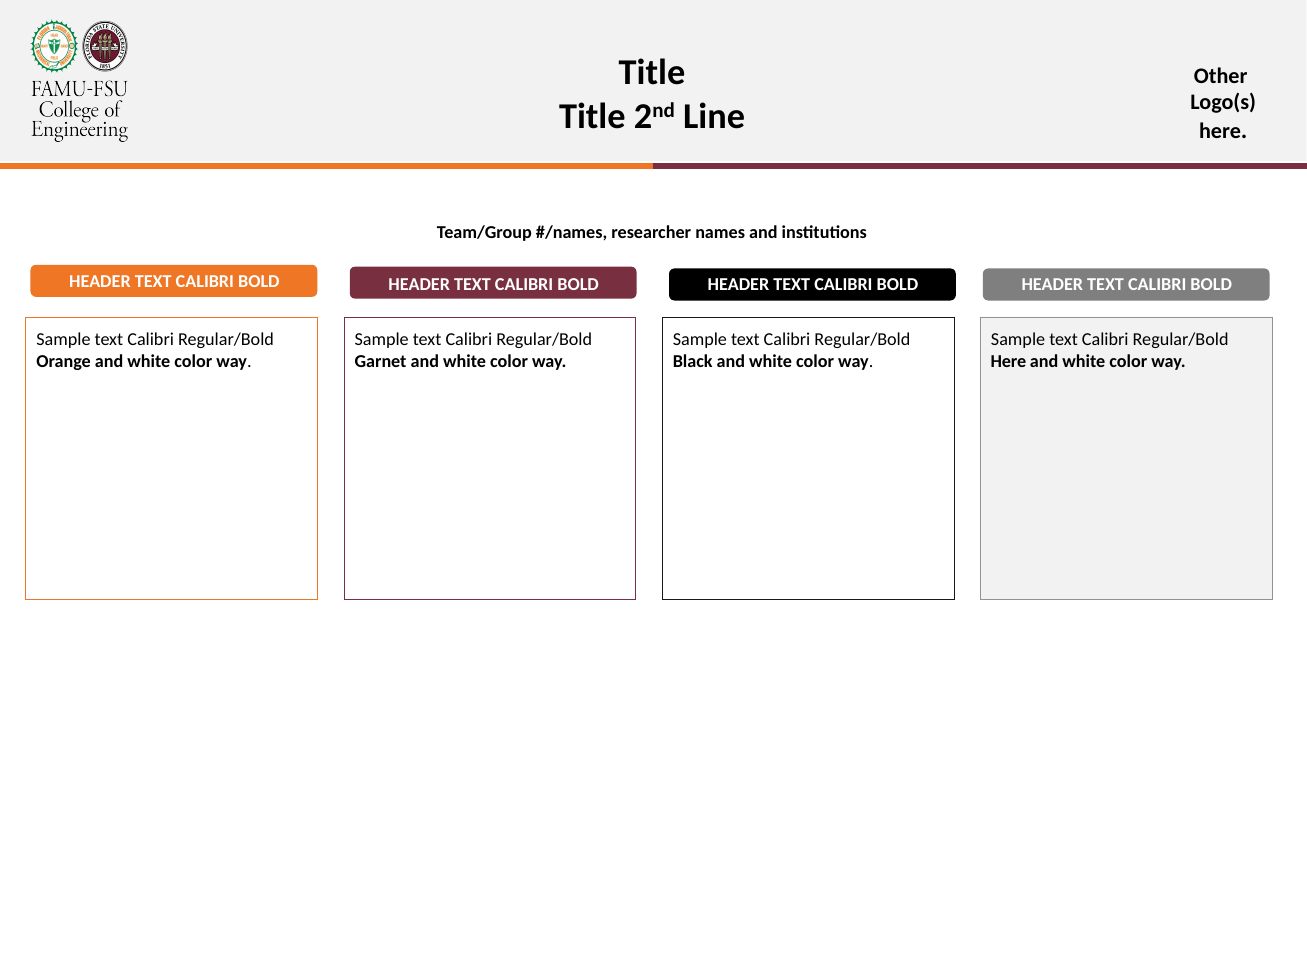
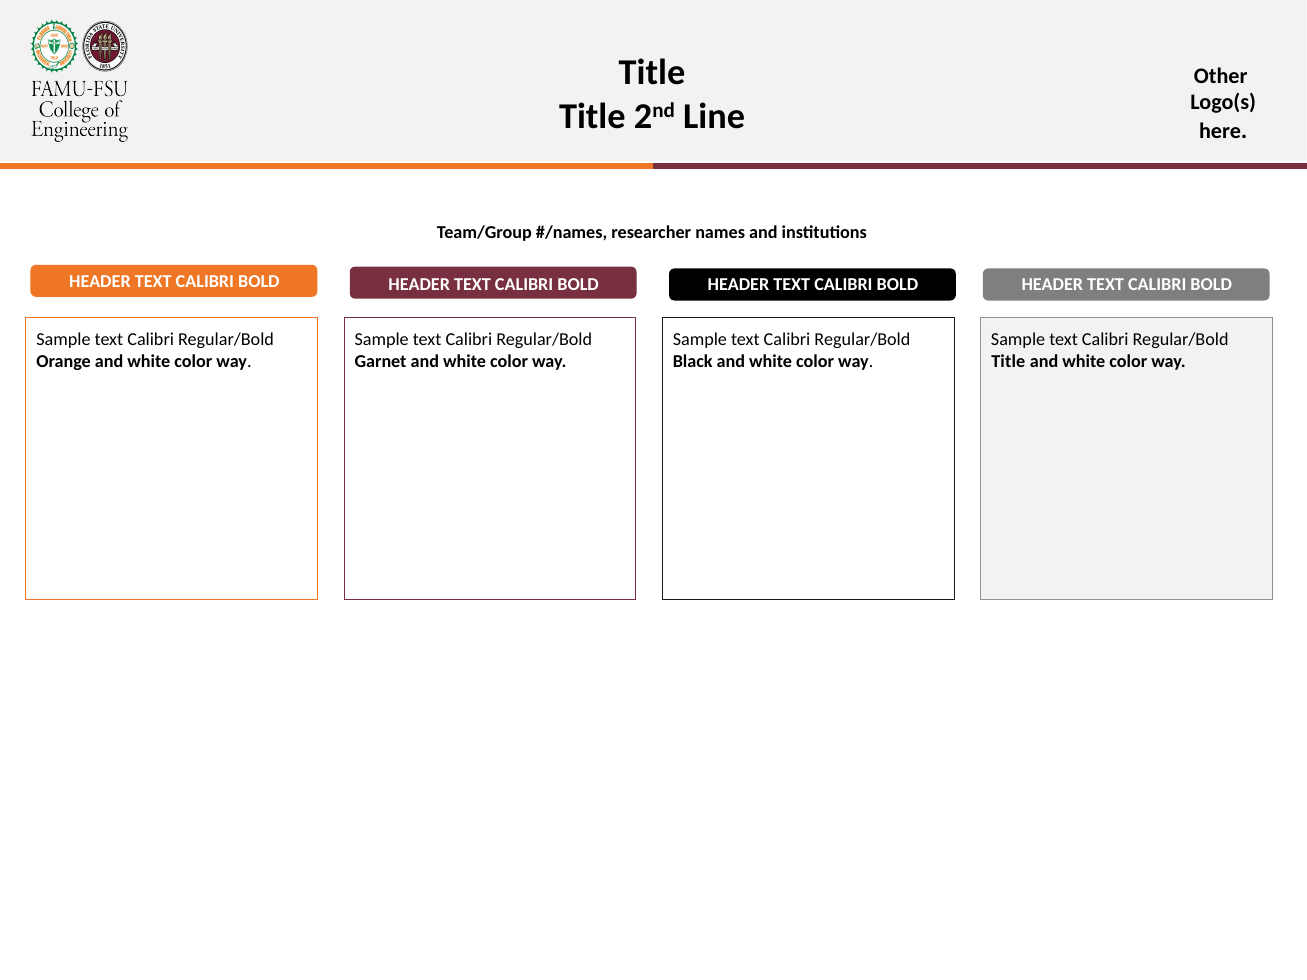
Here at (1008, 362): Here -> Title
